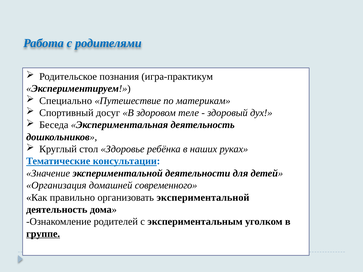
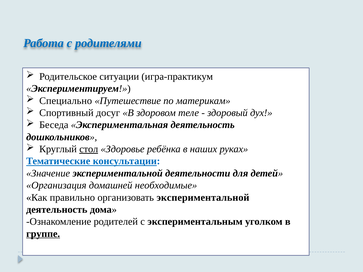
познания: познания -> ситуации
стол underline: none -> present
современного: современного -> необходимые
